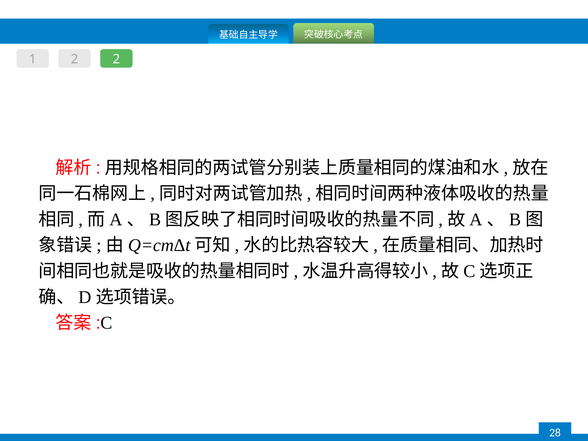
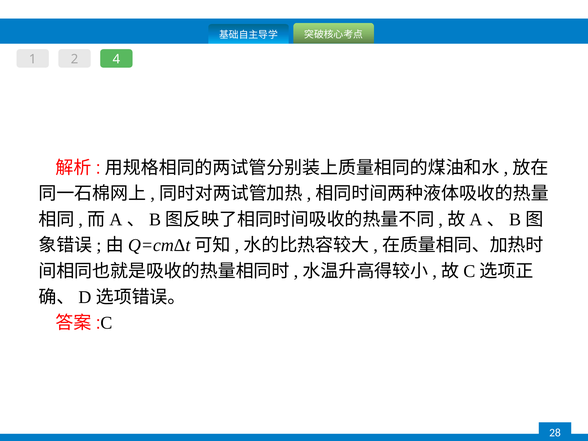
2 2: 2 -> 4
